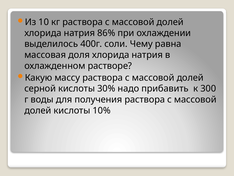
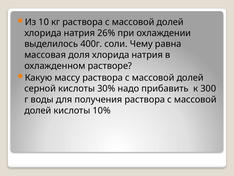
86%: 86% -> 26%
